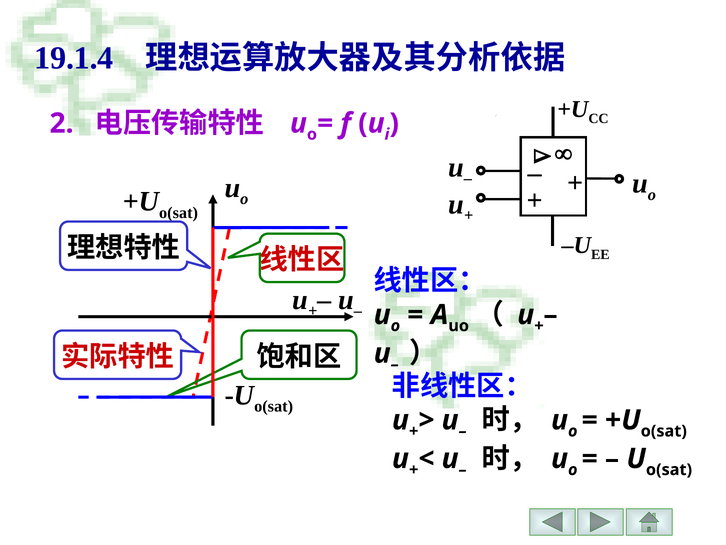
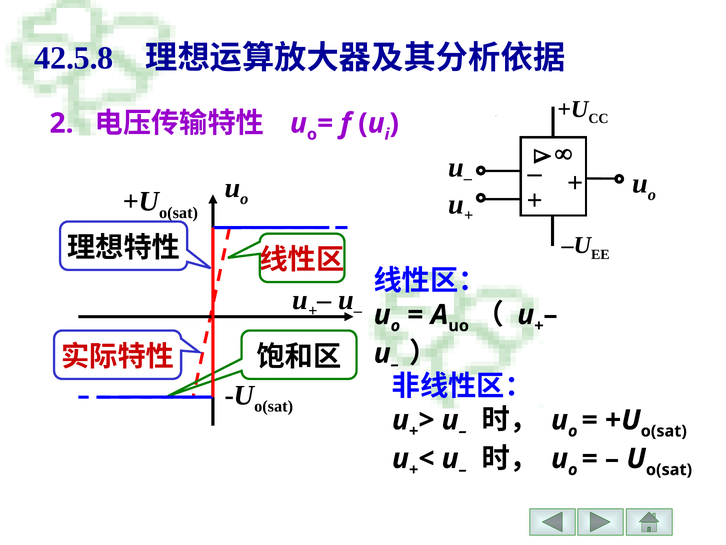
19.1.4: 19.1.4 -> 42.5.8
